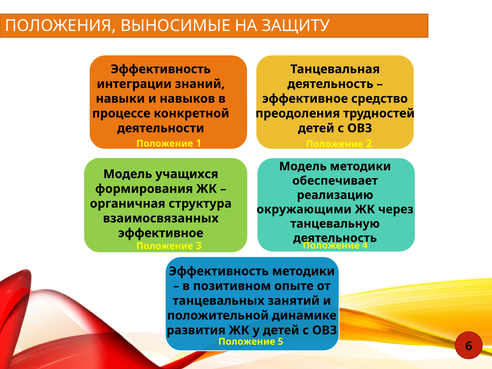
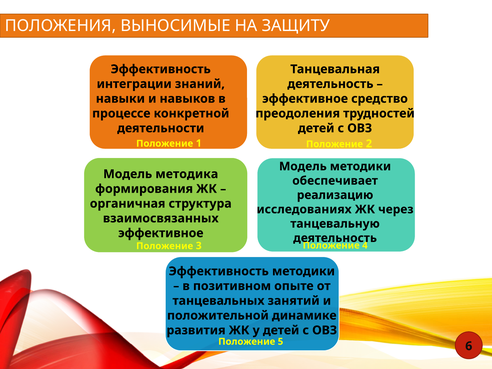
учащихся: учащихся -> методика
окружающими: окружающими -> исследованиях
